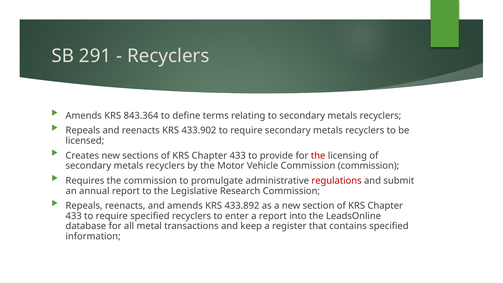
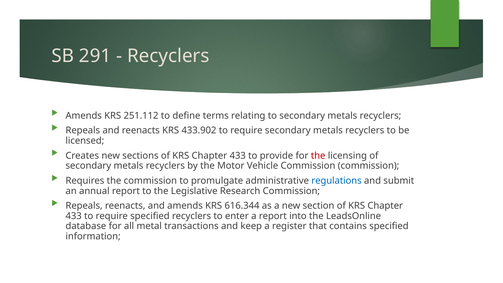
843.364: 843.364 -> 251.112
regulations colour: red -> blue
433.892: 433.892 -> 616.344
